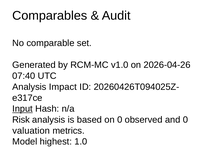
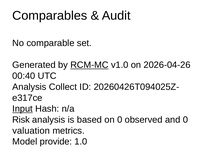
RCM-MC underline: none -> present
07:40: 07:40 -> 00:40
Impact: Impact -> Collect
highest: highest -> provide
